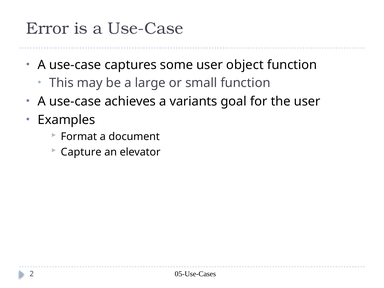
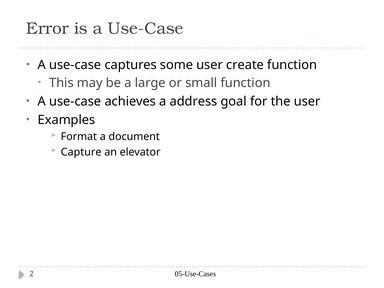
object: object -> create
variants: variants -> address
